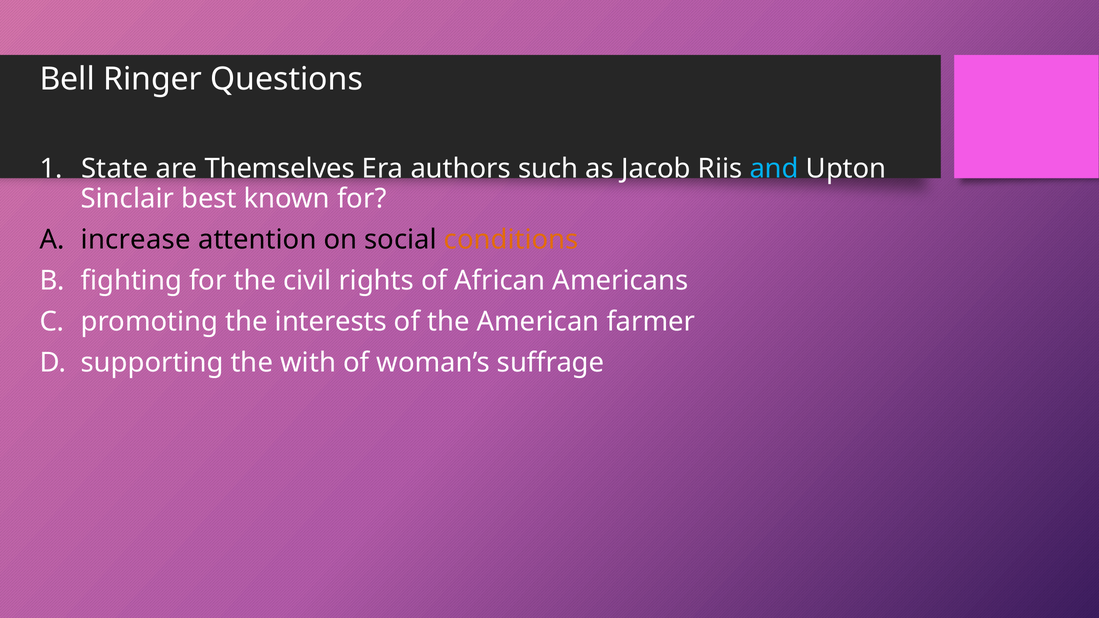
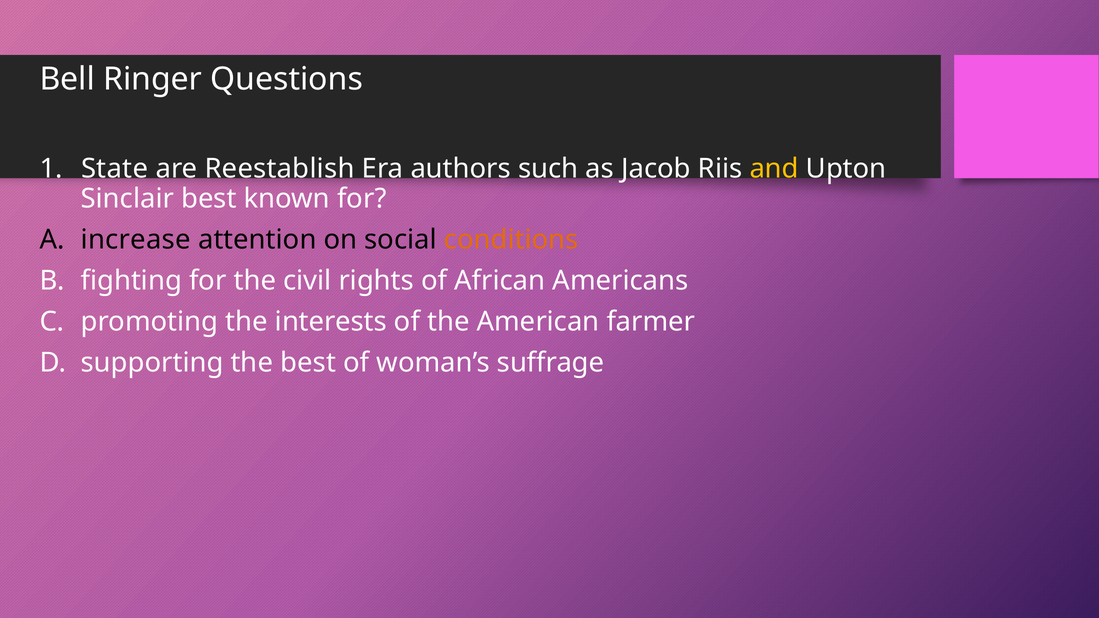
Themselves: Themselves -> Reestablish
and colour: light blue -> yellow
the with: with -> best
